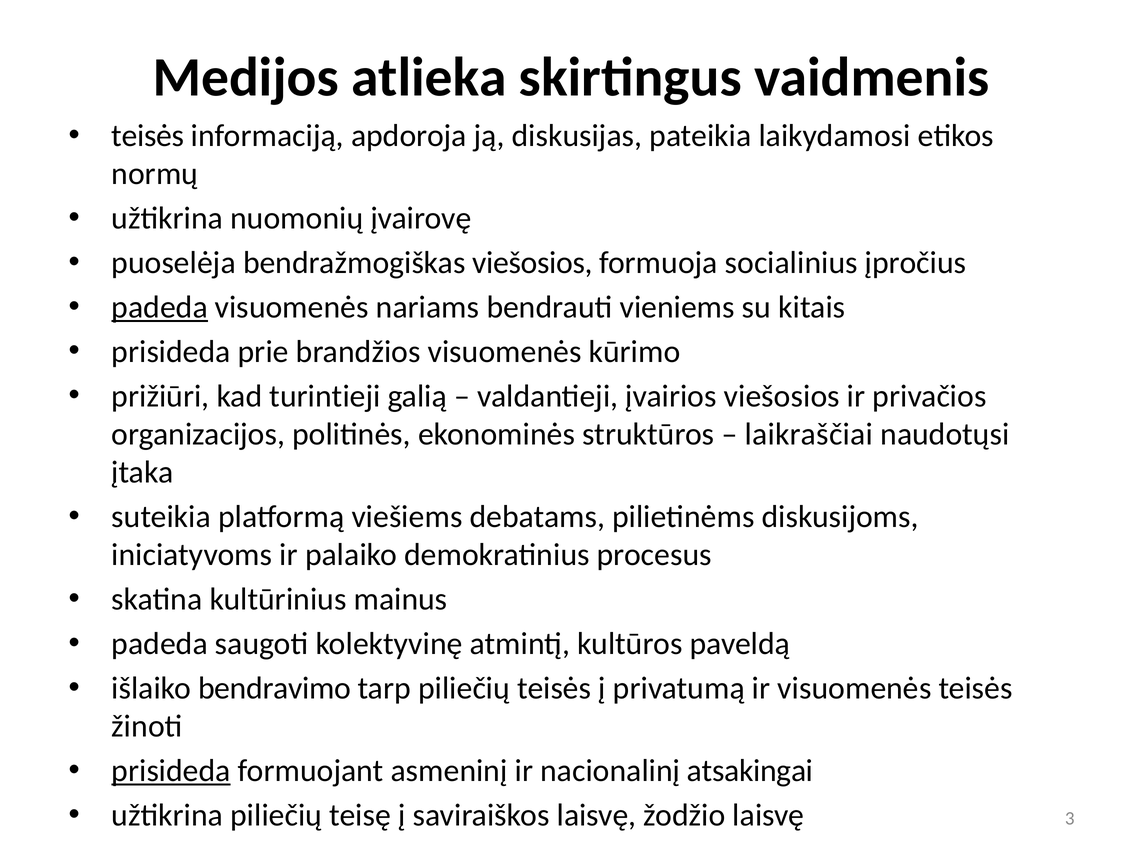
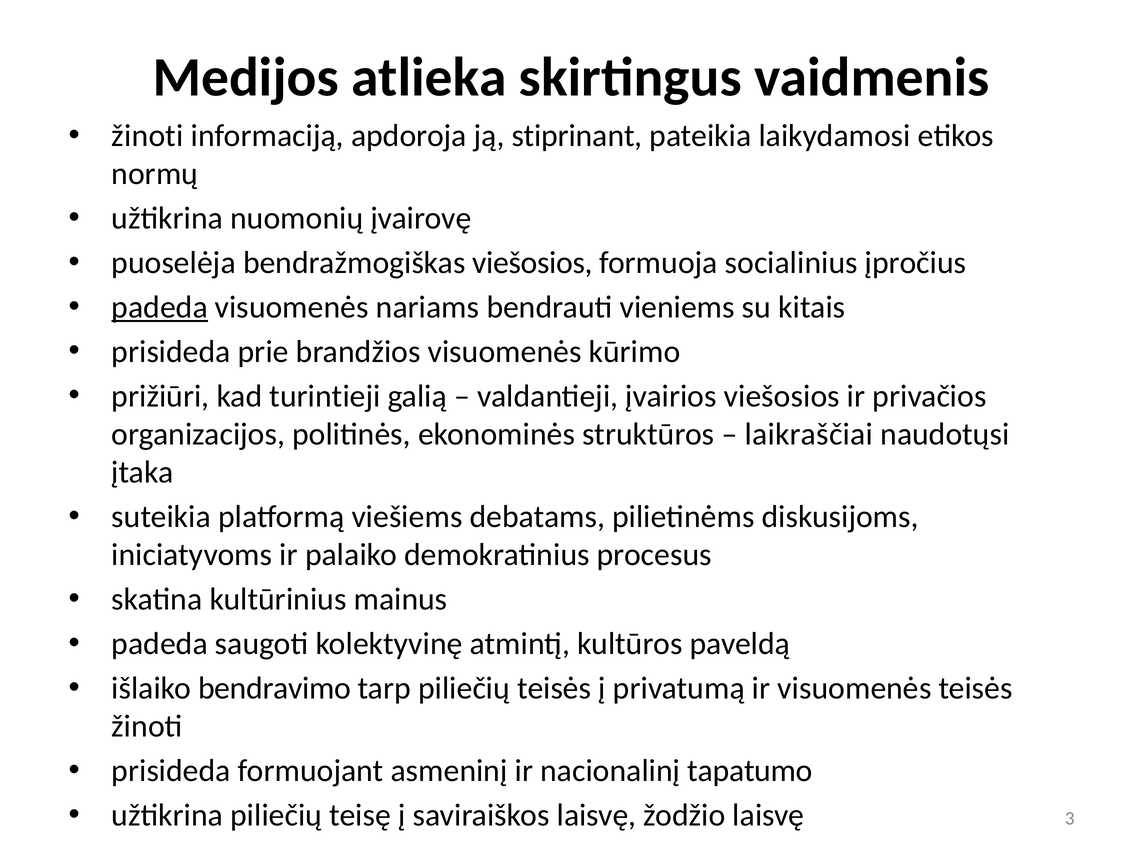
teisės at (148, 136): teisės -> žinoti
diskusijas: diskusijas -> stiprinant
prisideda at (171, 771) underline: present -> none
atsakingai: atsakingai -> tapatumo
